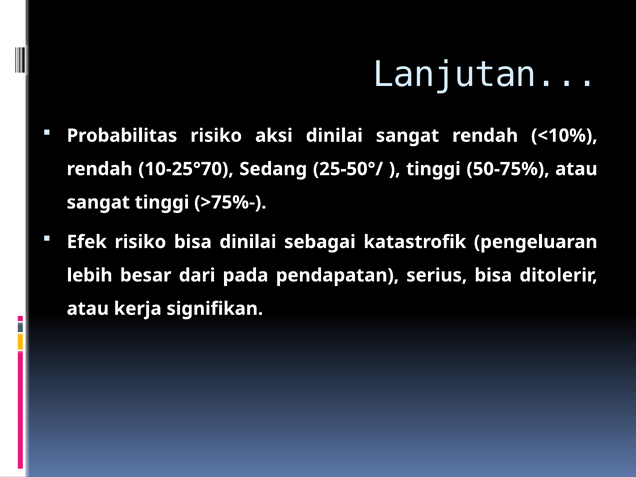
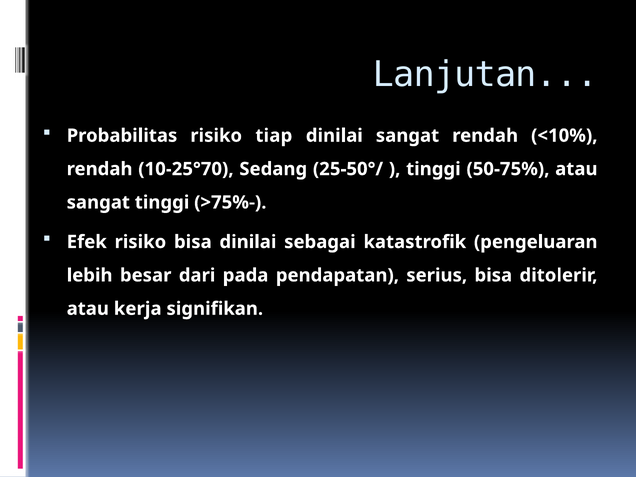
aksi: aksi -> tiap
